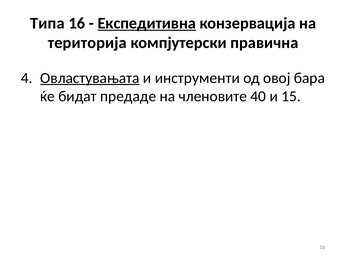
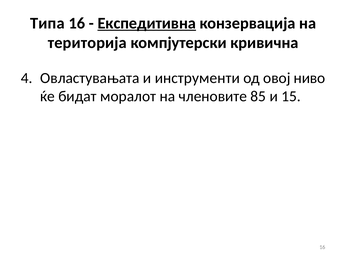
правична: правична -> кривична
Овластувањата underline: present -> none
бара: бара -> ниво
предаде: предаде -> моралот
40: 40 -> 85
